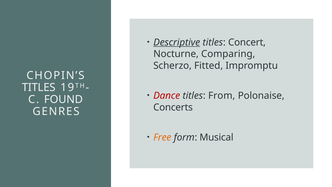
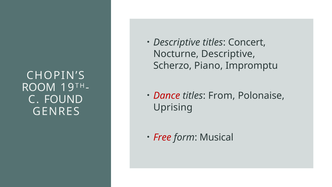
Descriptive at (177, 42) underline: present -> none
Nocturne Comparing: Comparing -> Descriptive
Fitted: Fitted -> Piano
TITLES at (39, 87): TITLES -> ROOM
Concerts: Concerts -> Uprising
Free colour: orange -> red
